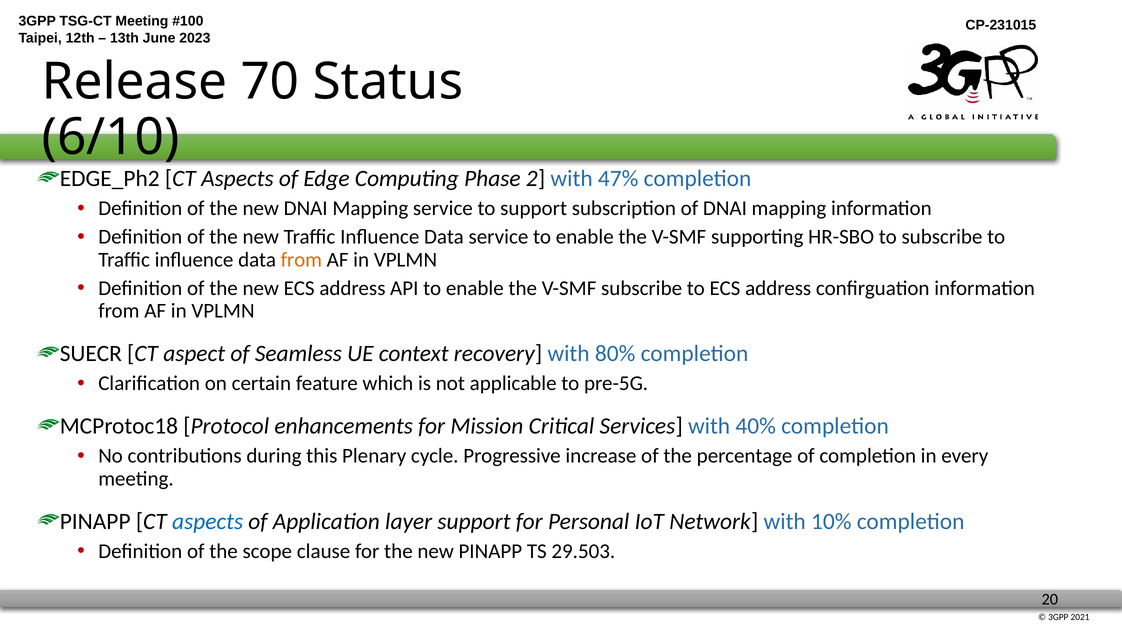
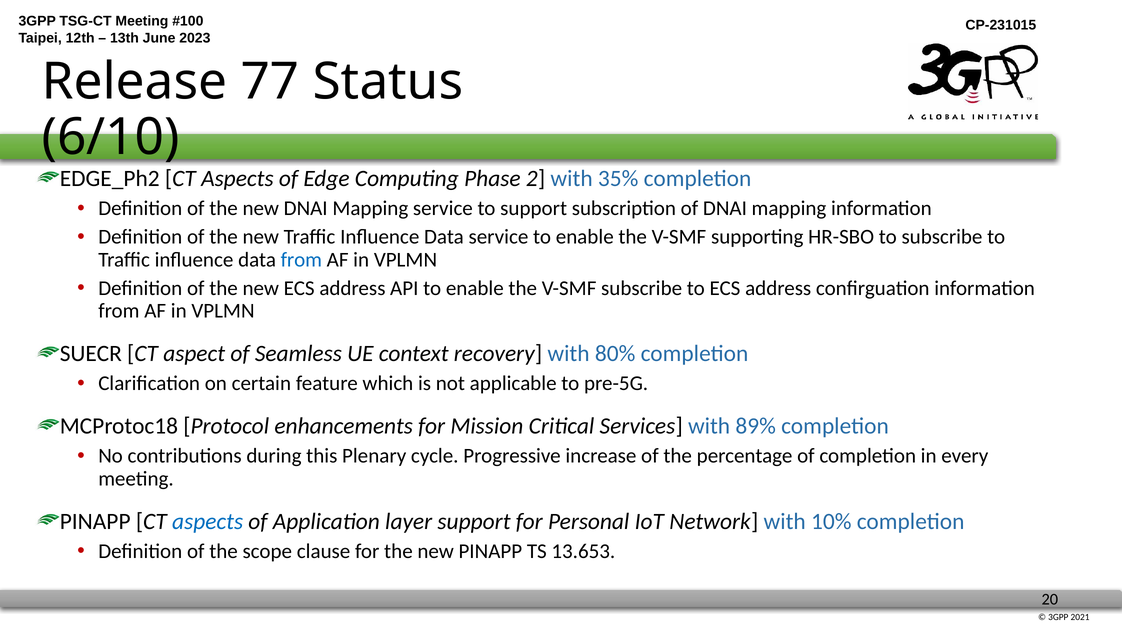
70: 70 -> 77
47%: 47% -> 35%
from at (301, 260) colour: orange -> blue
40%: 40% -> 89%
29.503: 29.503 -> 13.653
